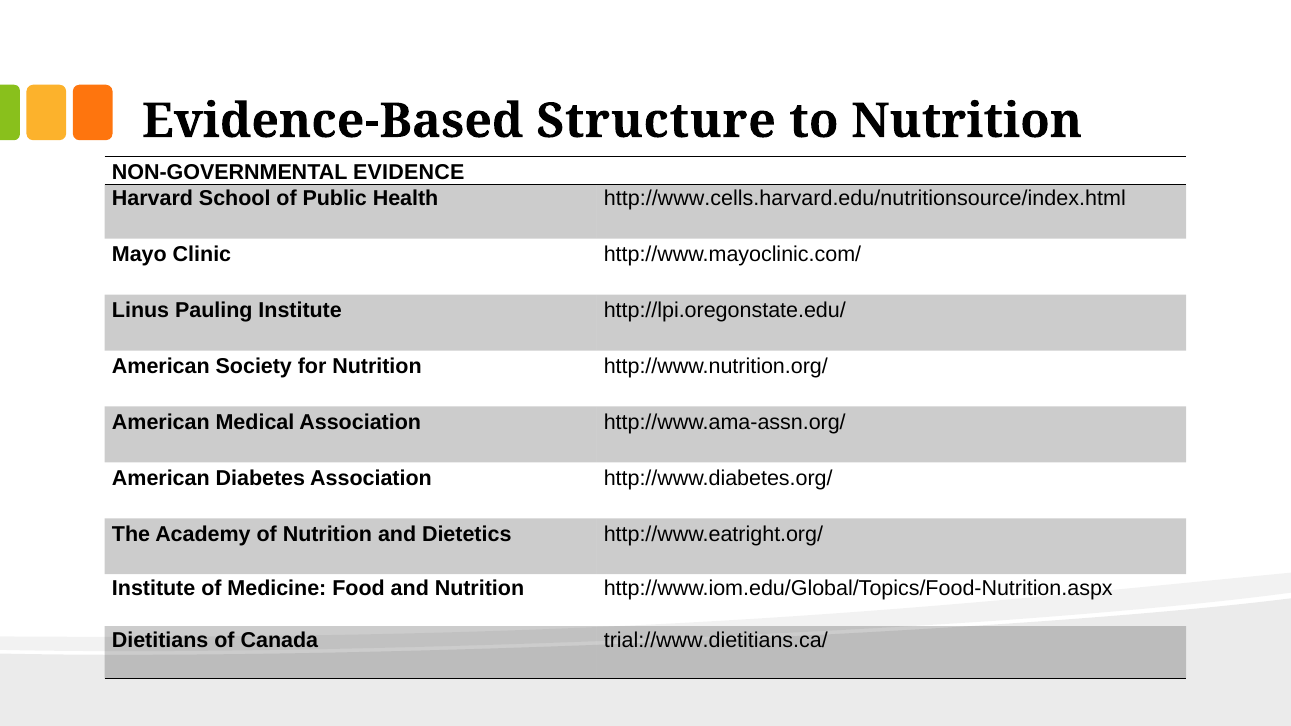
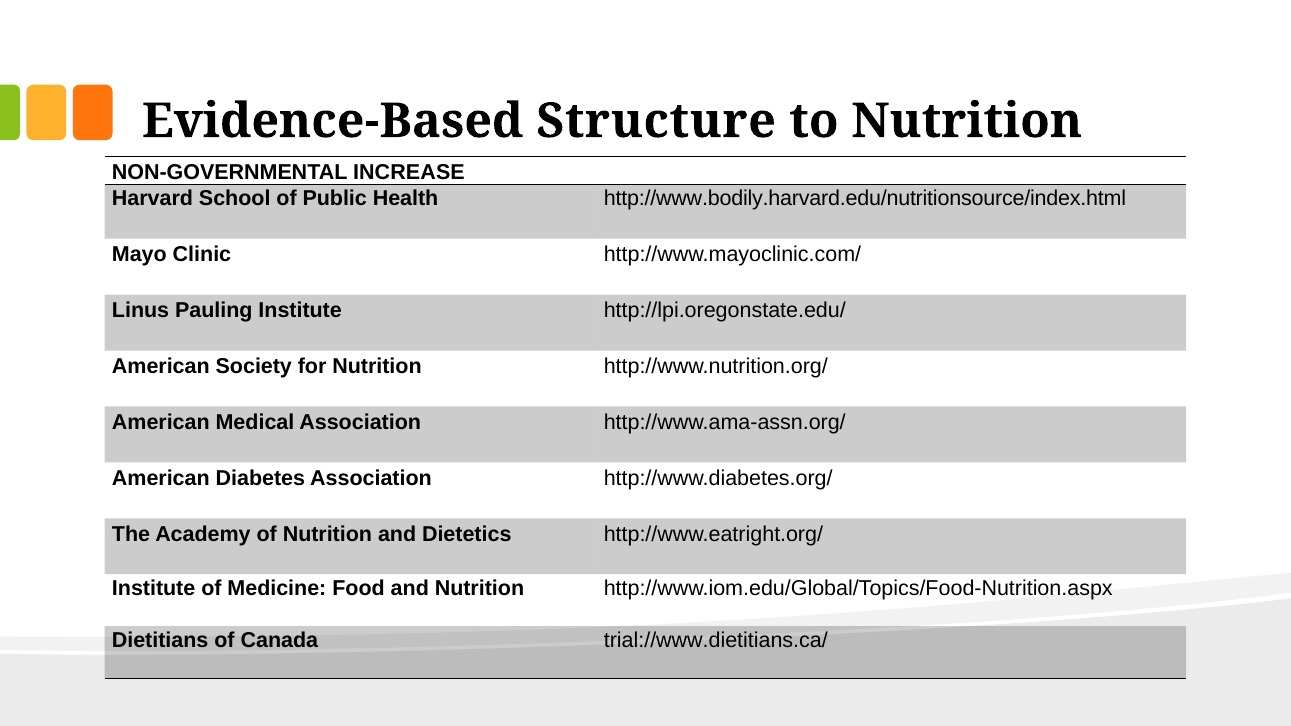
EVIDENCE: EVIDENCE -> INCREASE
http://www.cells.harvard.edu/nutritionsource/index.html: http://www.cells.harvard.edu/nutritionsource/index.html -> http://www.bodily.harvard.edu/nutritionsource/index.html
